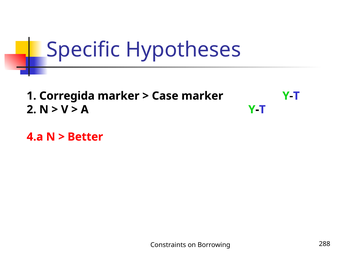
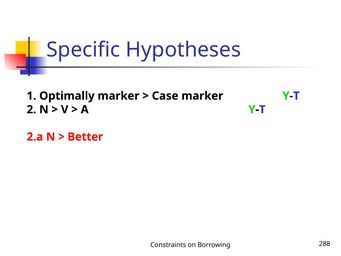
Corregida: Corregida -> Optimally
4.a: 4.a -> 2.a
